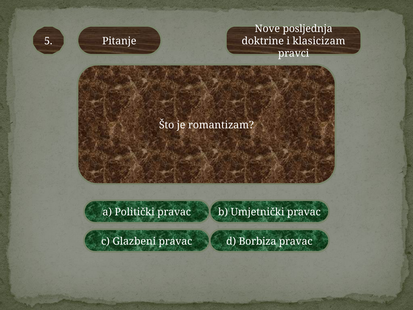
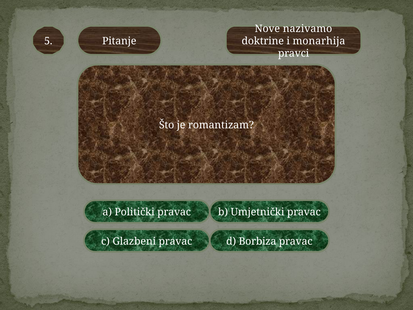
posljednja: posljednja -> nazivamo
klasicizam: klasicizam -> monarhija
